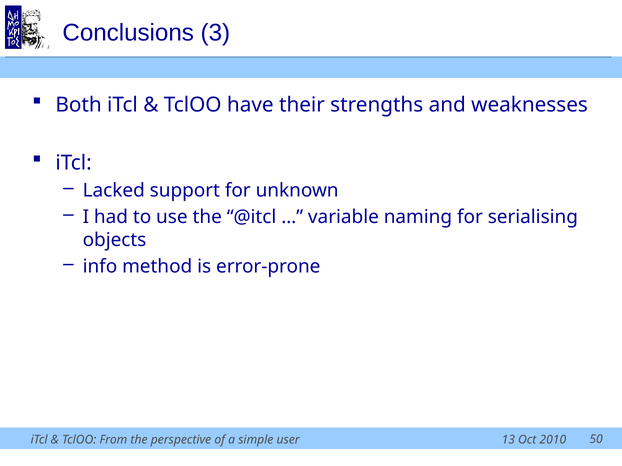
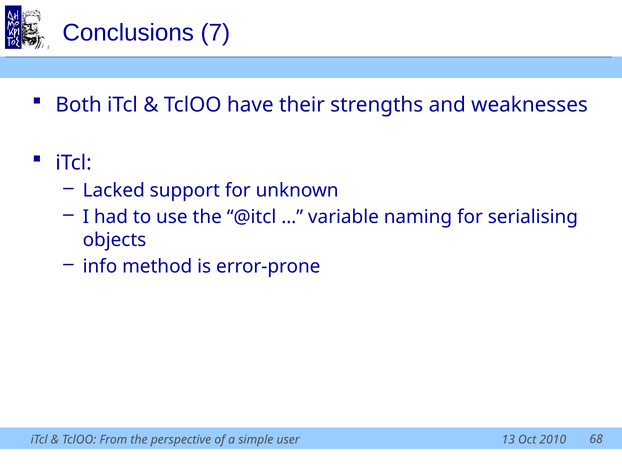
3: 3 -> 7
50: 50 -> 68
